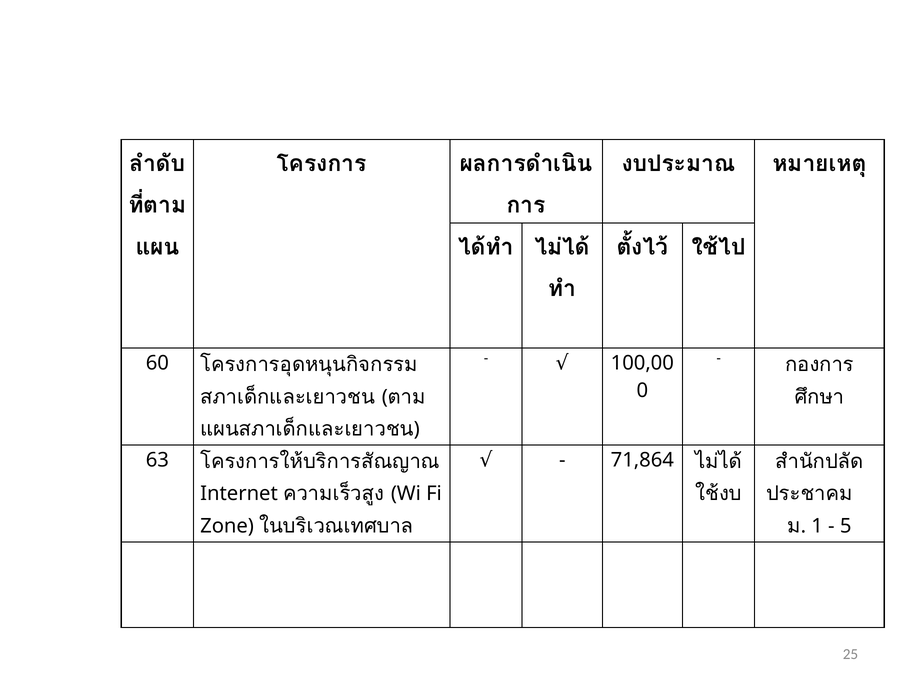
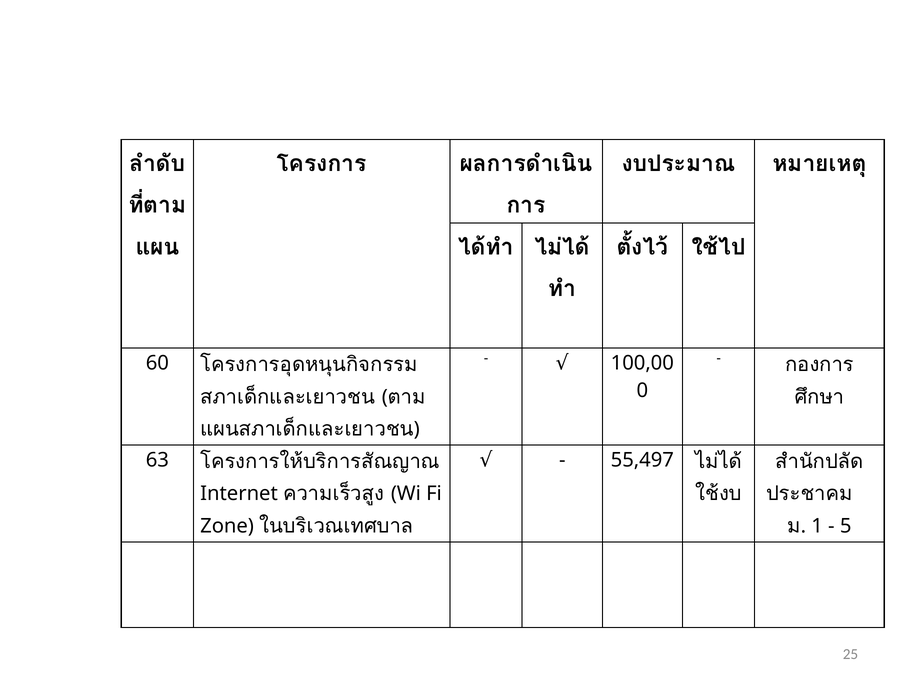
71,864: 71,864 -> 55,497
